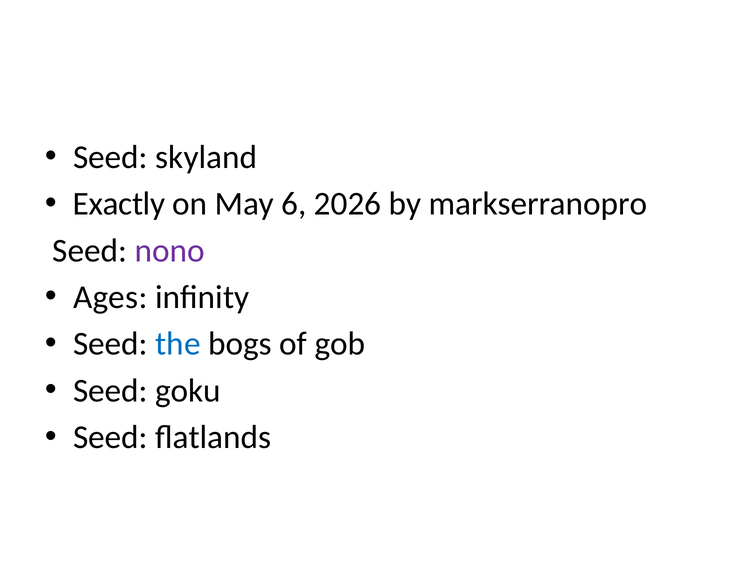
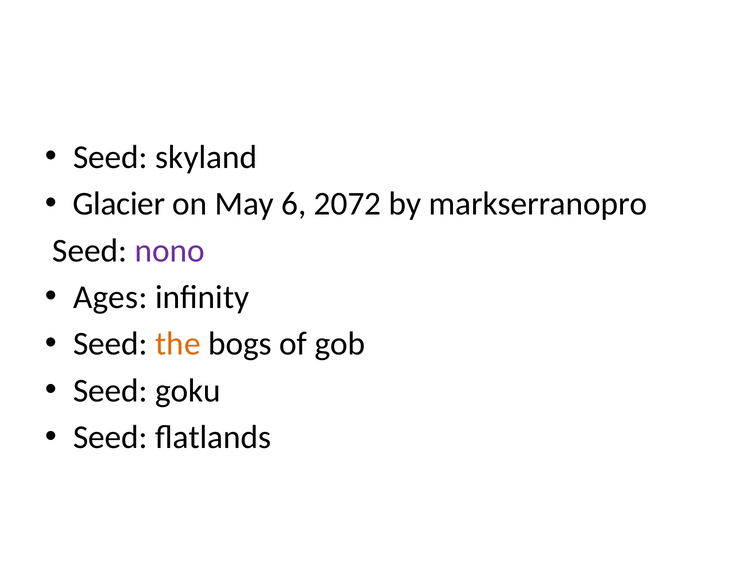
Exactly: Exactly -> Glacier
2026: 2026 -> 2072
the colour: blue -> orange
